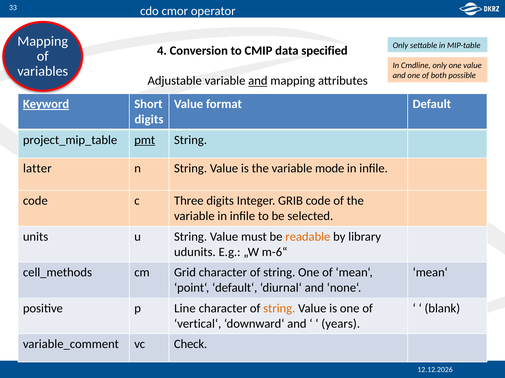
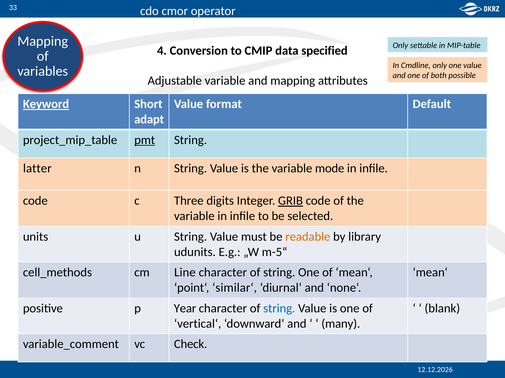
and at (258, 81) underline: present -> none
digits at (149, 120): digits -> adapt
GRIB underline: none -> present
m-6“: m-6“ -> m-5“
Grid: Grid -> Line
default‘: default‘ -> similar‘
Line: Line -> Year
string at (279, 309) colour: orange -> blue
years: years -> many
